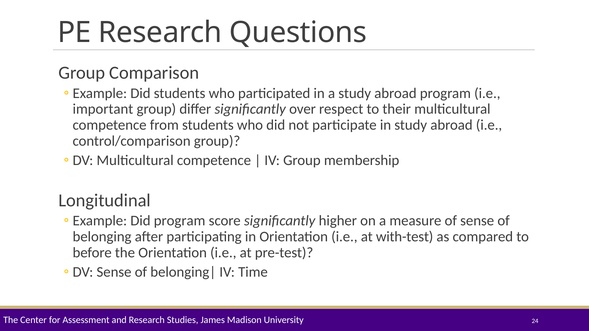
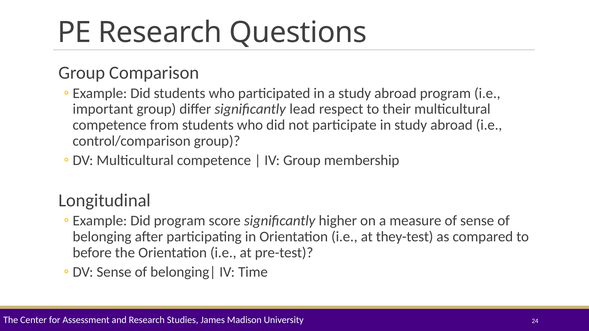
over: over -> lead
with-test: with-test -> they-test
